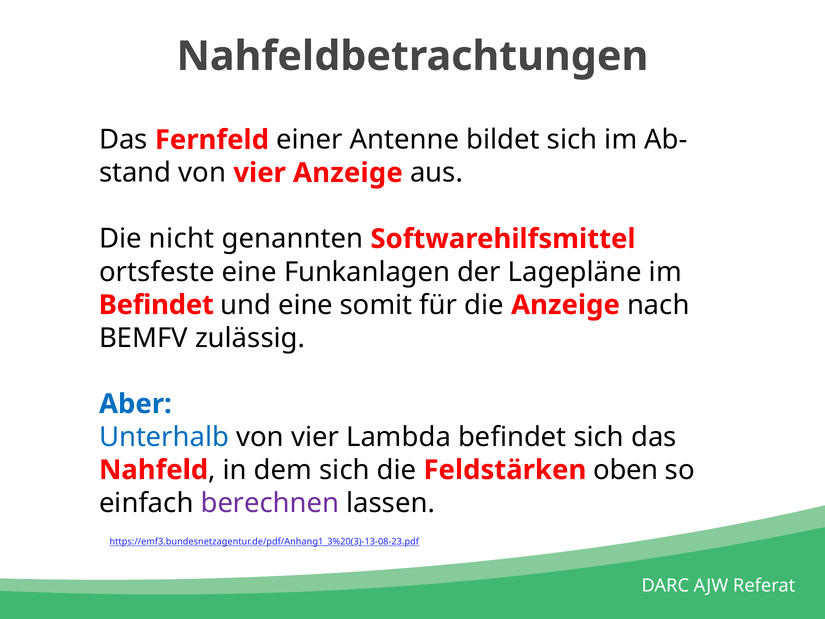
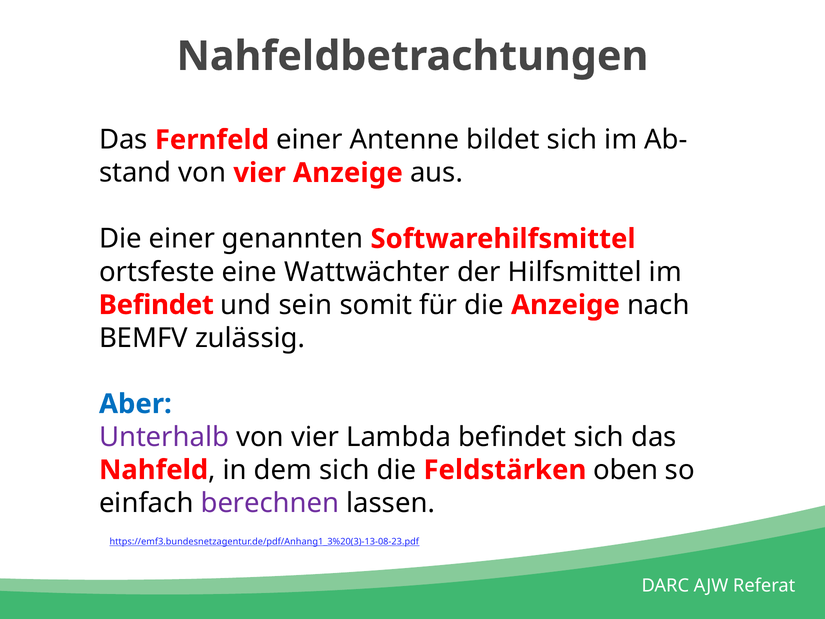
Die nicht: nicht -> einer
Funkanlagen: Funkanlagen -> Wattwächter
Lagepläne: Lagepläne -> Hilfsmittel
und eine: eine -> sein
Unterhalb colour: blue -> purple
